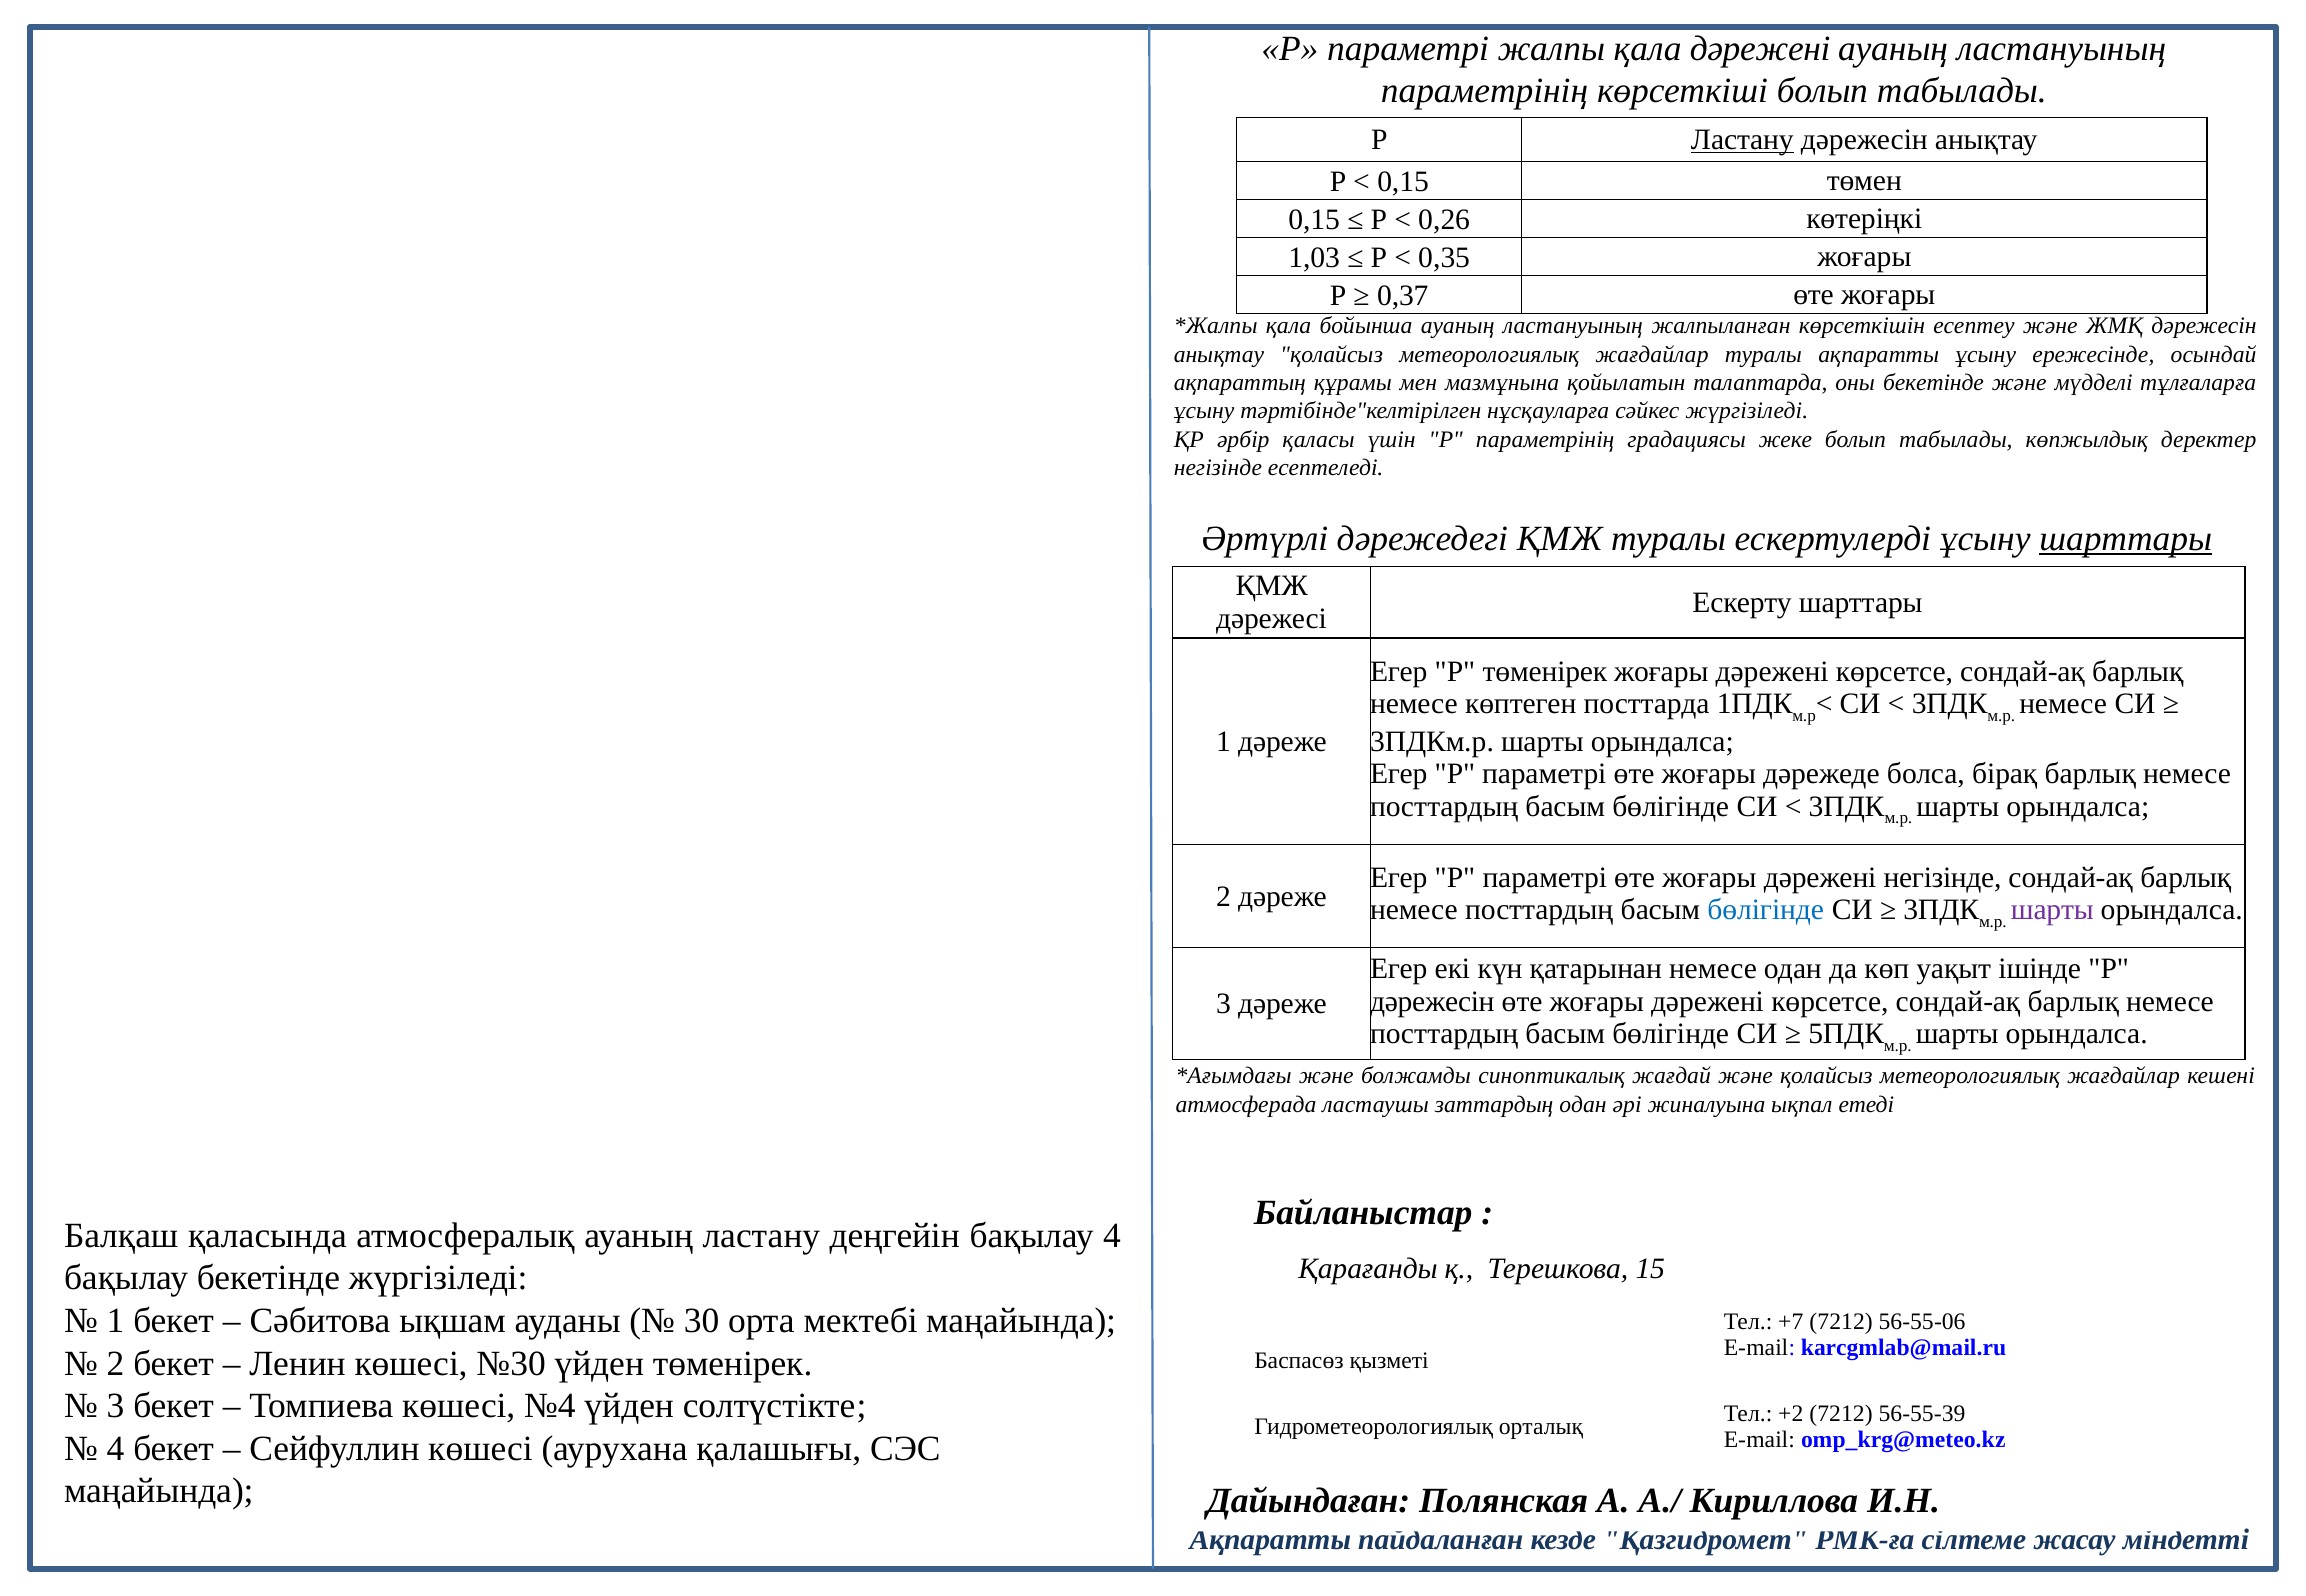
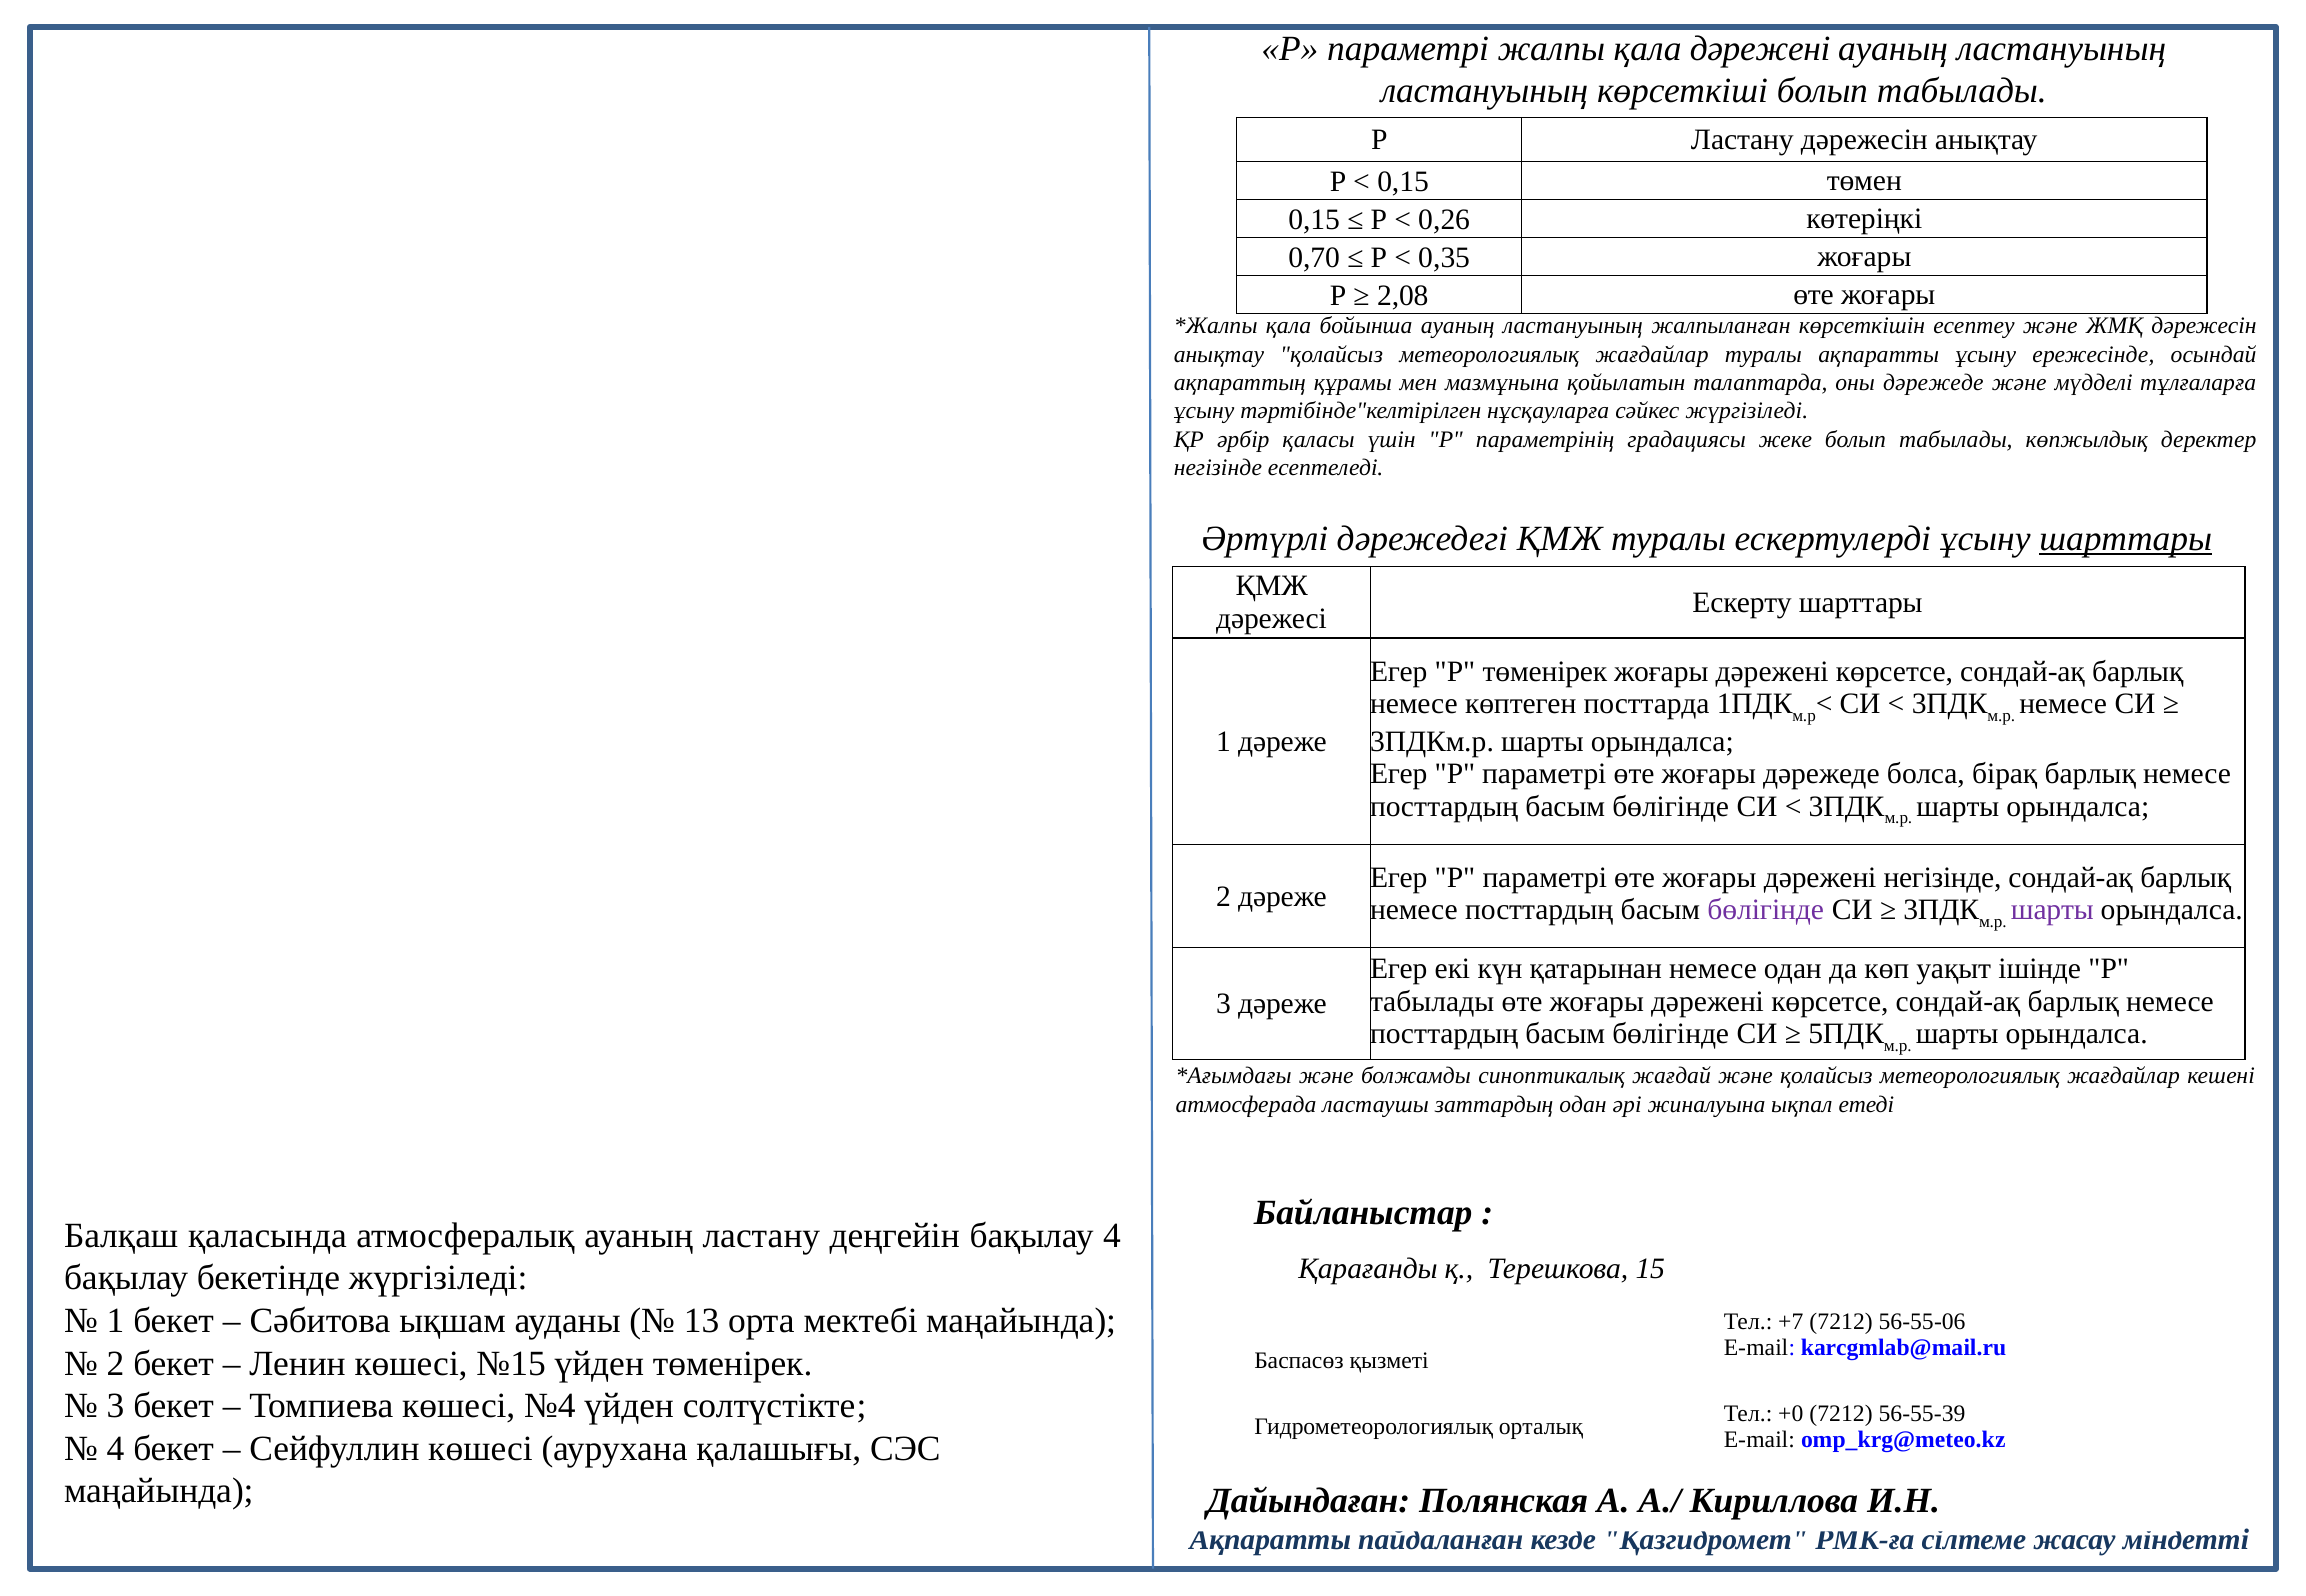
параметрінің at (1484, 91): параметрінің -> ластануының
Ластану at (1742, 140) underline: present -> none
1,03: 1,03 -> 0,70
0,37: 0,37 -> 2,08
оны бекетінде: бекетінде -> дәрежеде
бөлігінде at (1766, 910) colour: blue -> purple
дәрежесін at (1432, 1002): дәрежесін -> табылады
30: 30 -> 13
№30: №30 -> №15
+2: +2 -> +0
